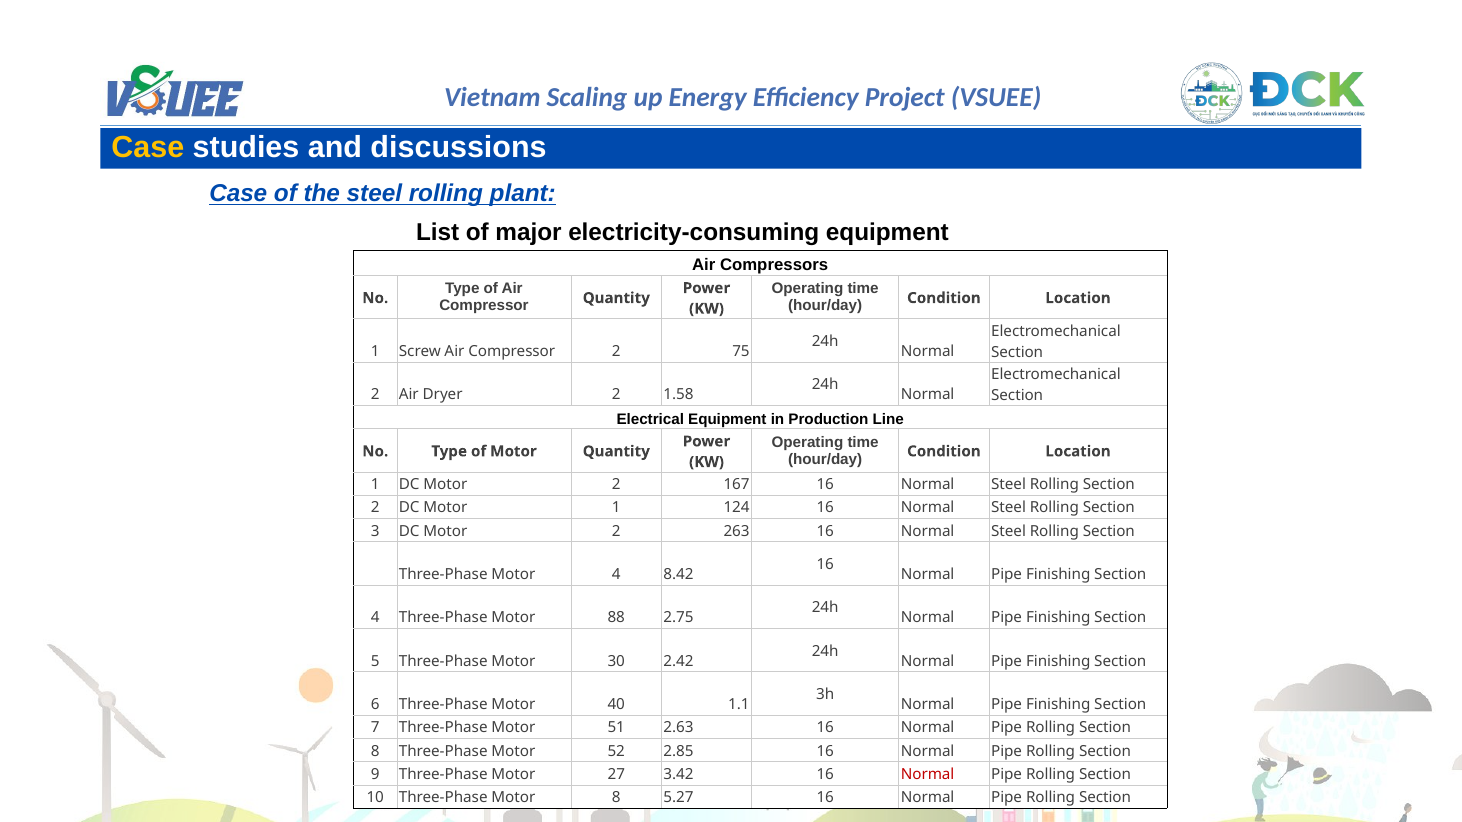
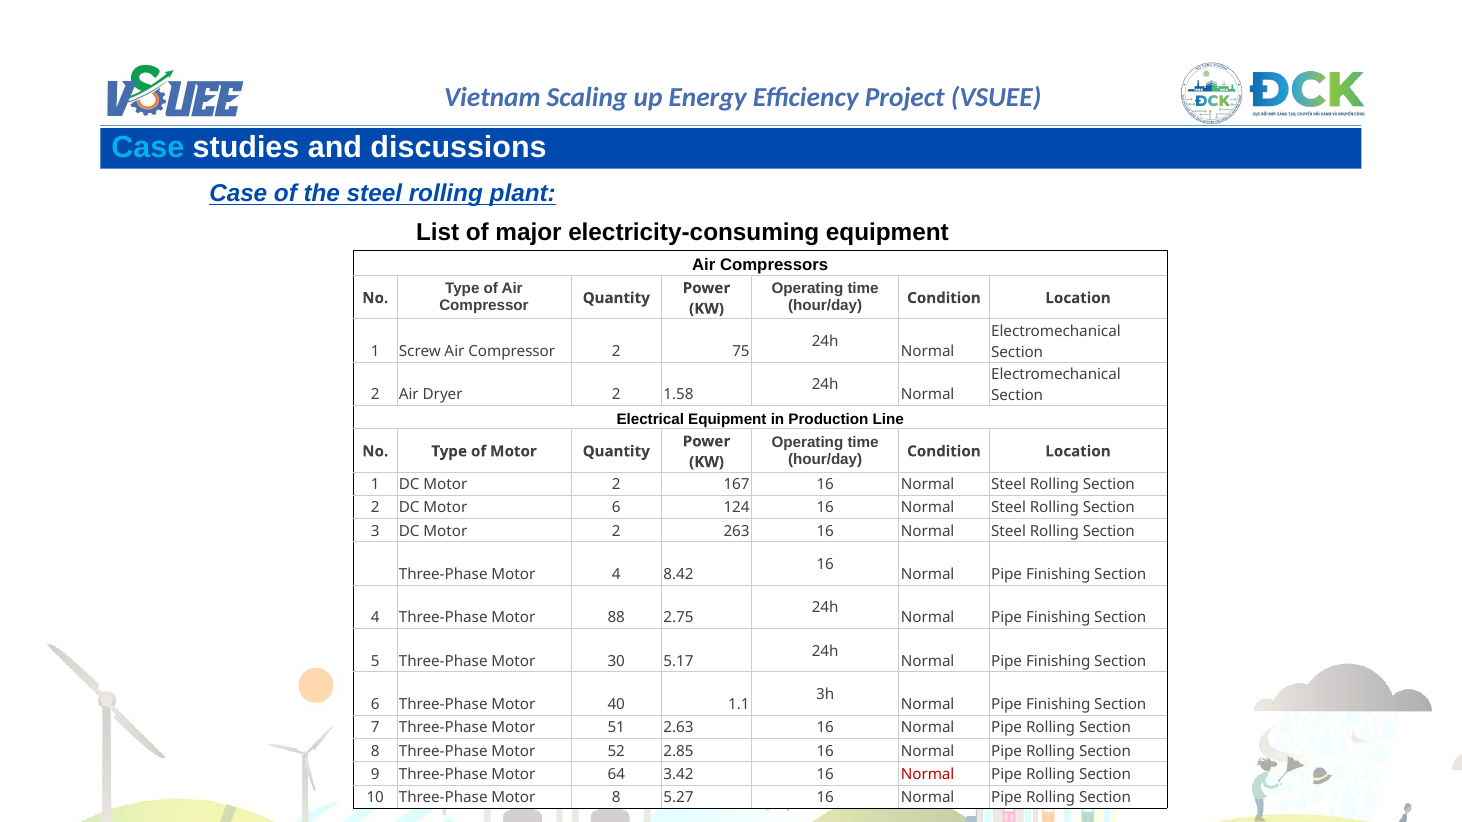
Case at (148, 148) colour: yellow -> light blue
Motor 1: 1 -> 6
2.42: 2.42 -> 5.17
27: 27 -> 64
